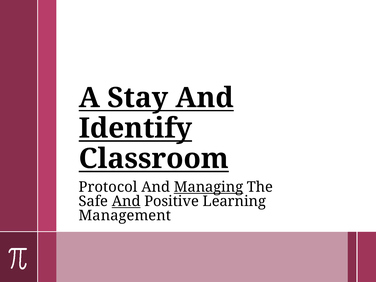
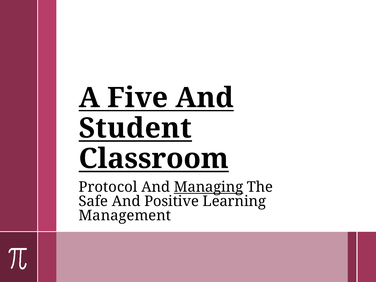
Stay: Stay -> Five
Identify: Identify -> Student
And at (126, 201) underline: present -> none
